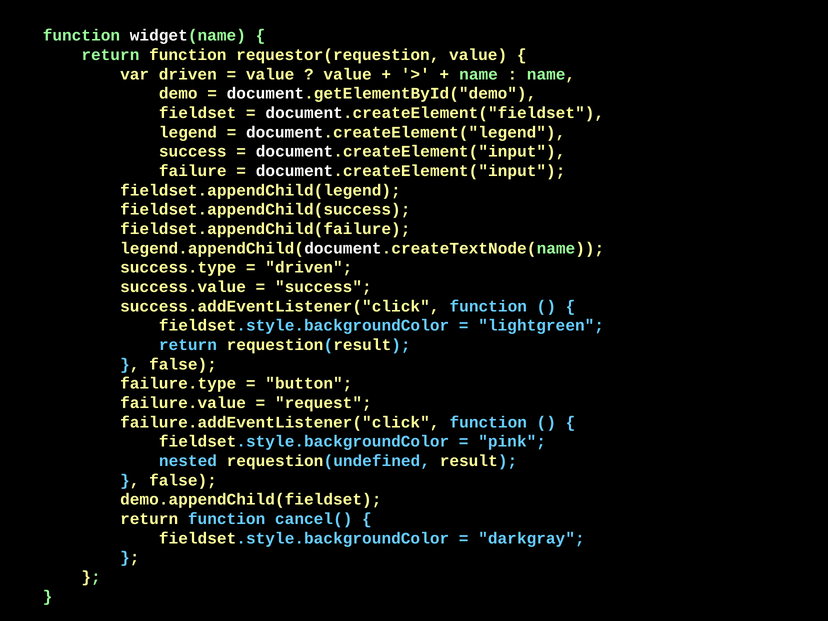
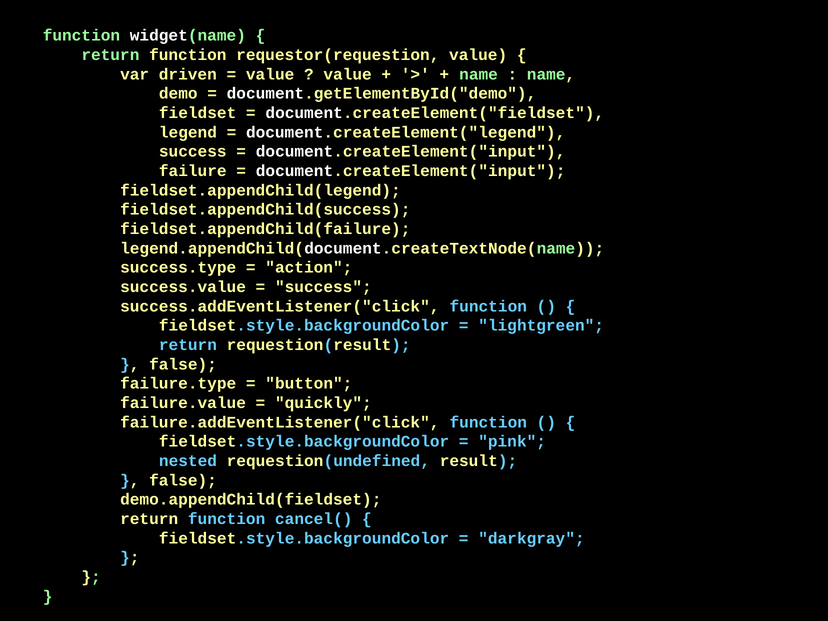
driven at (309, 268): driven -> action
request: request -> quickly
